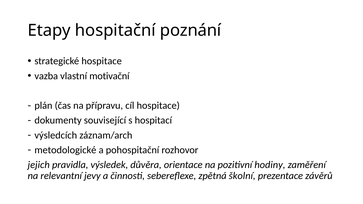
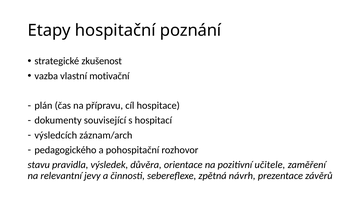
strategické hospitace: hospitace -> zkušenost
metodologické: metodologické -> pedagogického
jejich: jejich -> stavu
hodiny: hodiny -> učitele
školní: školní -> návrh
